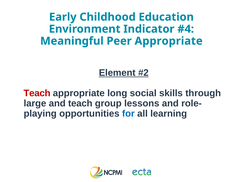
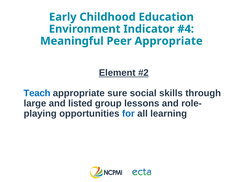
Teach at (37, 93) colour: red -> blue
long: long -> sure
and teach: teach -> listed
